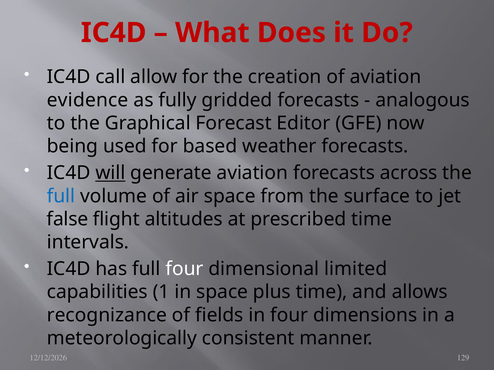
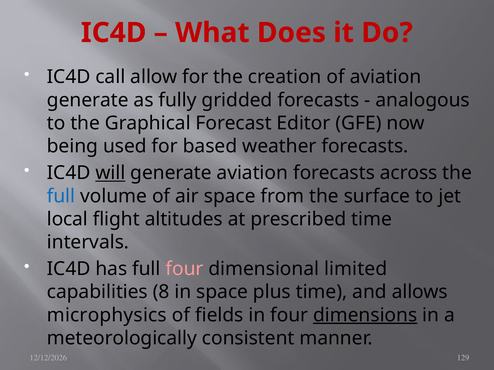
evidence at (88, 100): evidence -> generate
false: false -> local
four at (185, 269) colour: white -> pink
1: 1 -> 8
recognizance: recognizance -> microphysics
dimensions underline: none -> present
